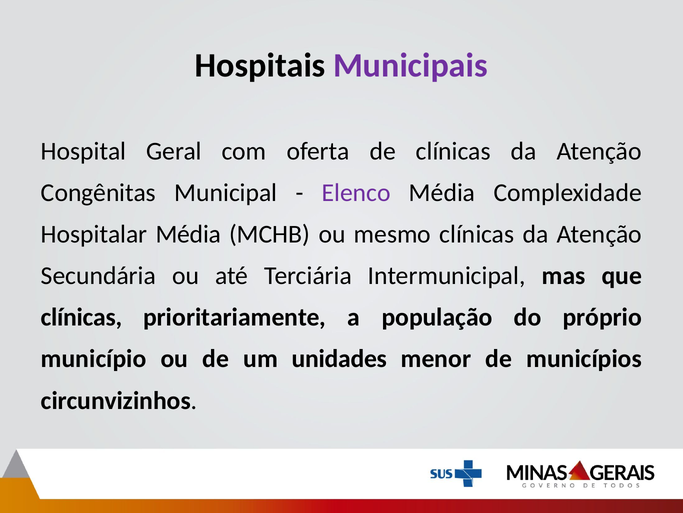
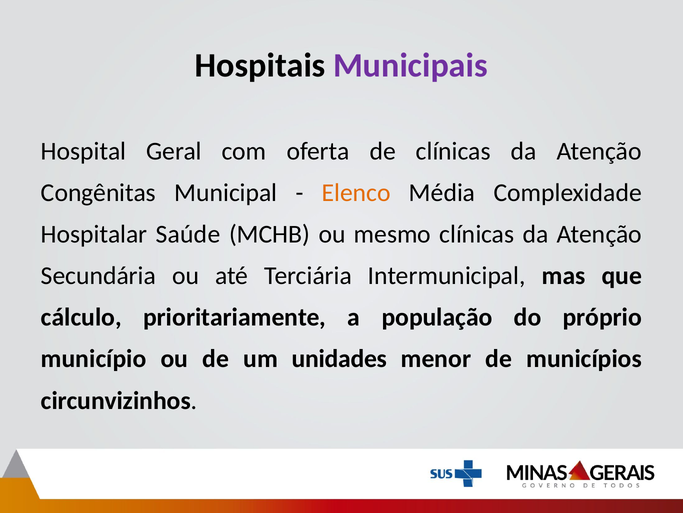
Elenco colour: purple -> orange
Hospitalar Média: Média -> Saúde
clínicas at (82, 317): clínicas -> cálculo
